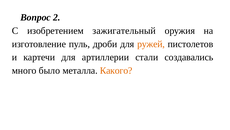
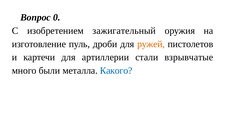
2: 2 -> 0
создавались: создавались -> взрывчатые
было: было -> были
Какого colour: orange -> blue
